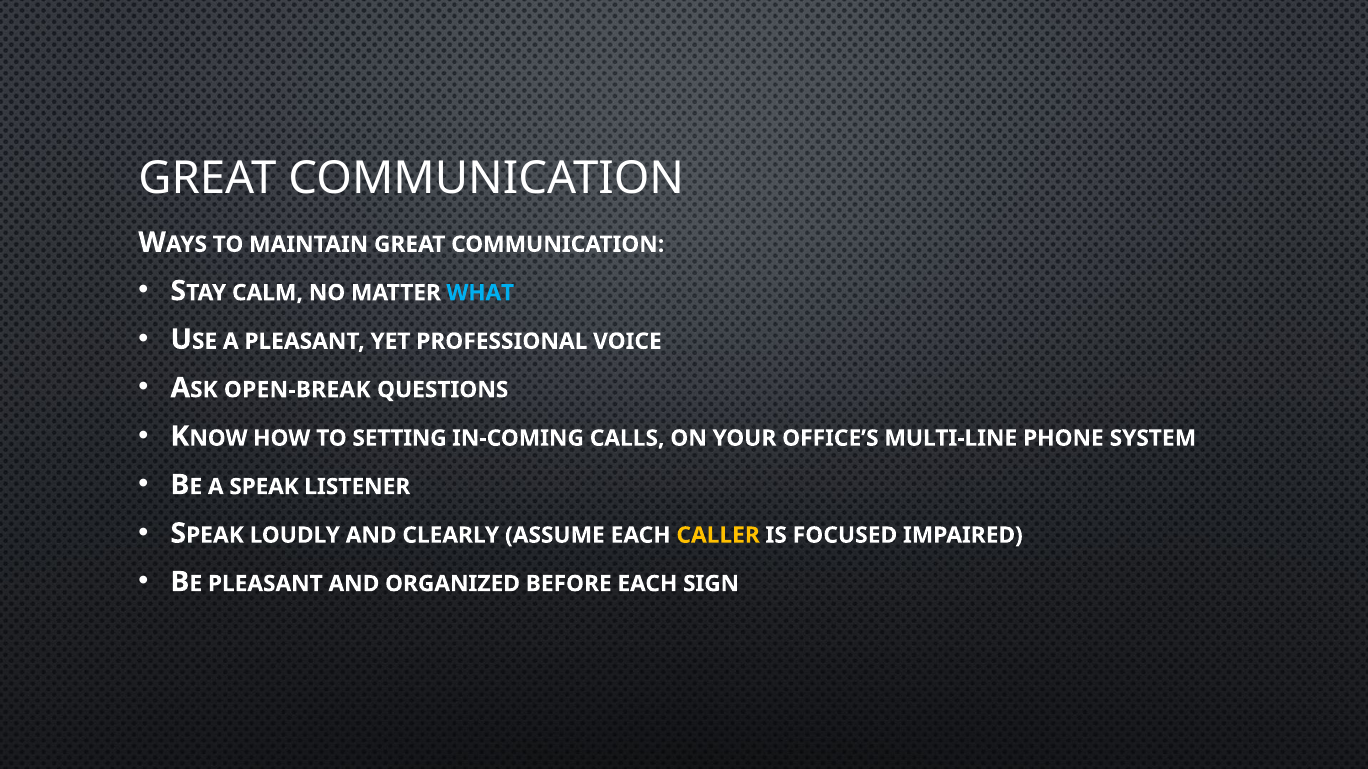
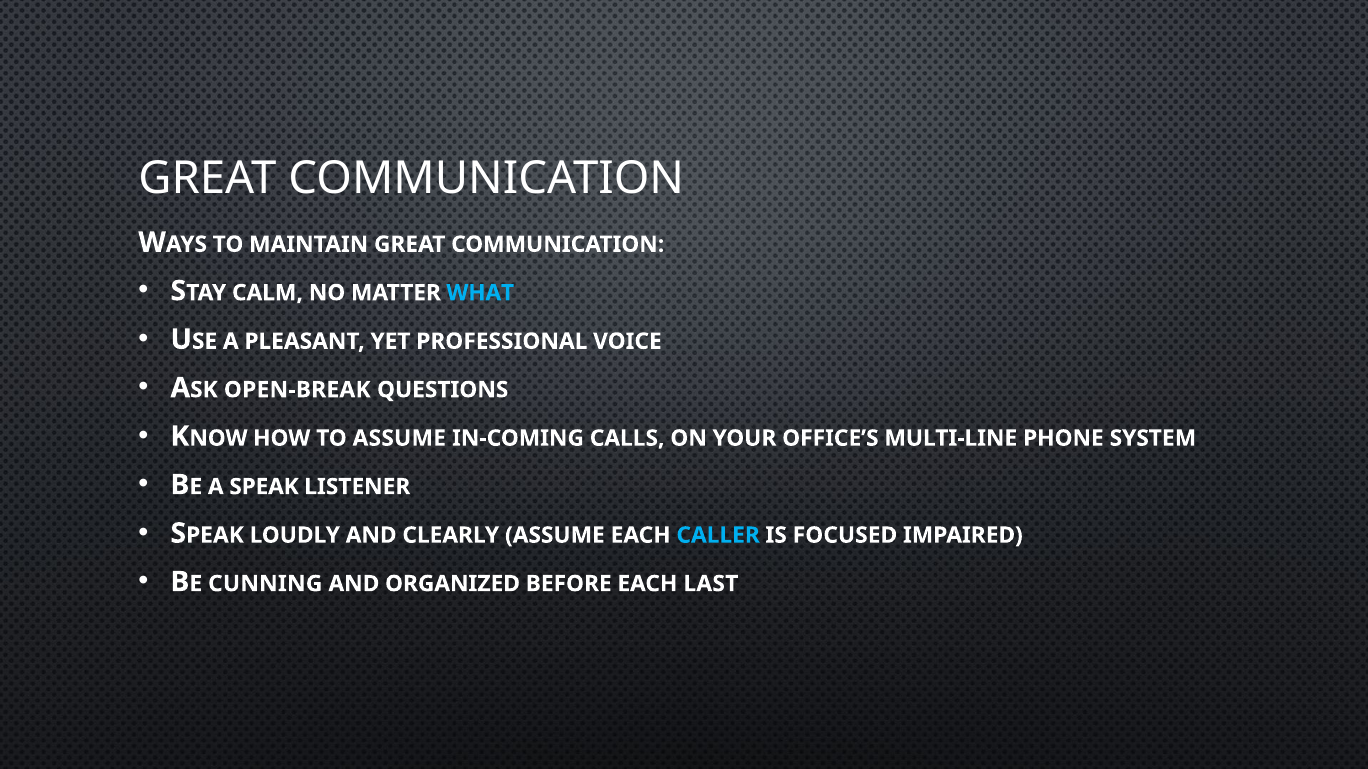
TO SETTING: SETTING -> ASSUME
CALLER colour: yellow -> light blue
BE PLEASANT: PLEASANT -> CUNNING
SIGN: SIGN -> LAST
